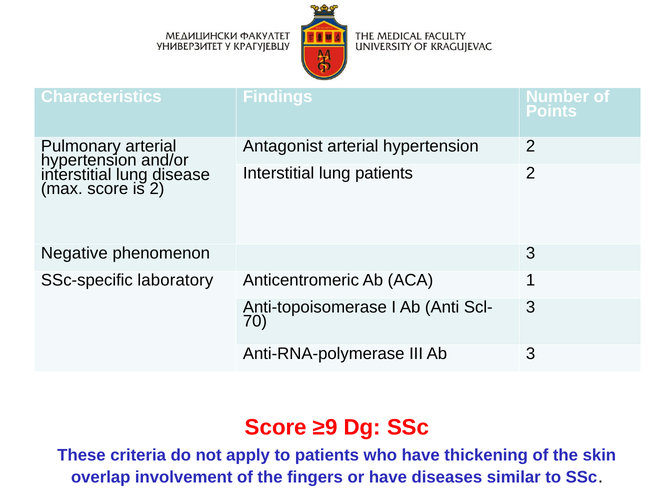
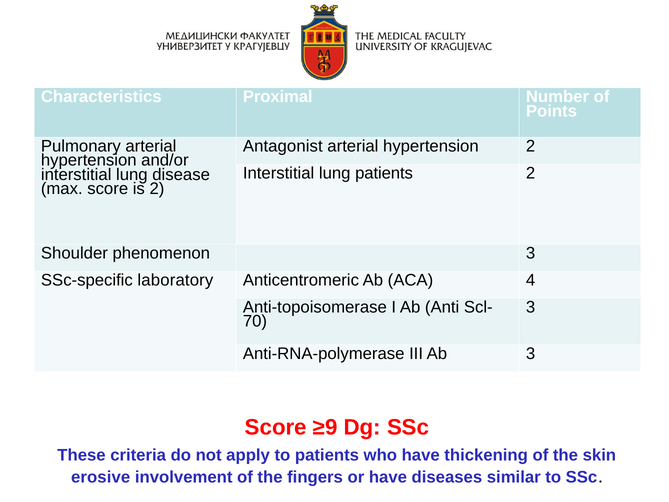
Findings: Findings -> Proximal
Negative: Negative -> Shoulder
1: 1 -> 4
overlap: overlap -> erosive
